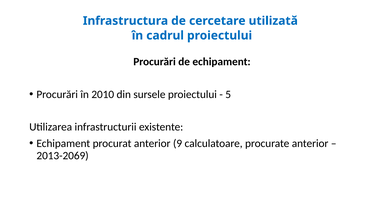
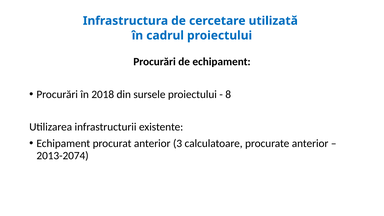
2010: 2010 -> 2018
5: 5 -> 8
9: 9 -> 3
2013-2069: 2013-2069 -> 2013-2074
